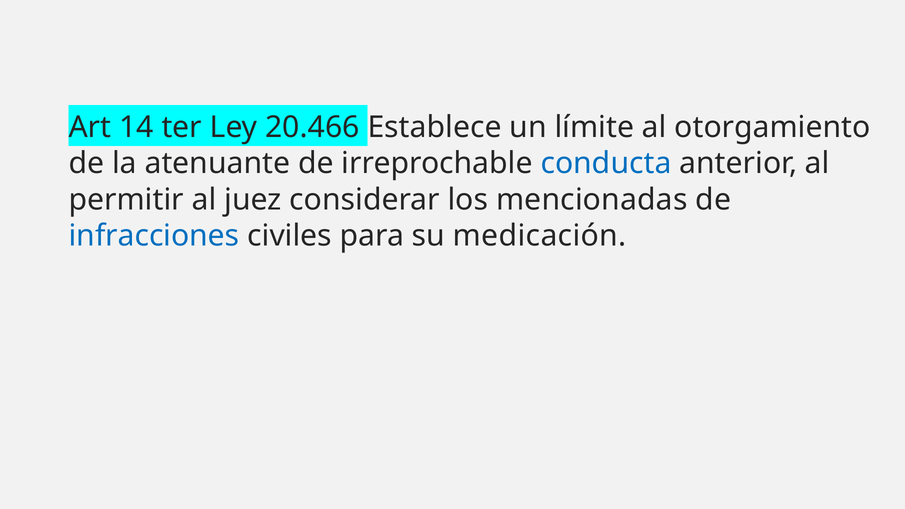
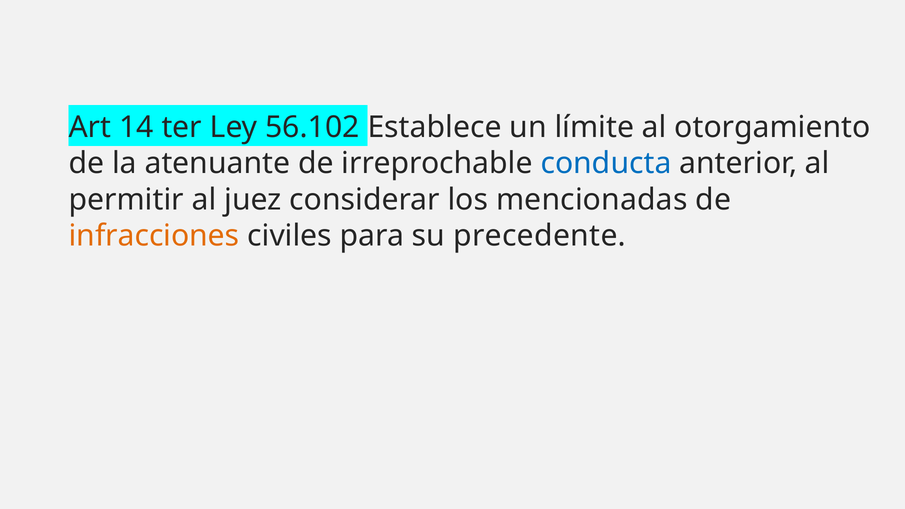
20.466: 20.466 -> 56.102
infracciones colour: blue -> orange
medicación: medicación -> precedente
